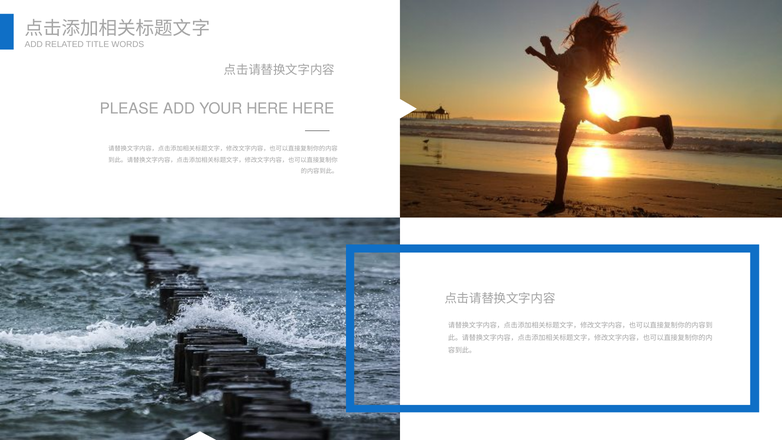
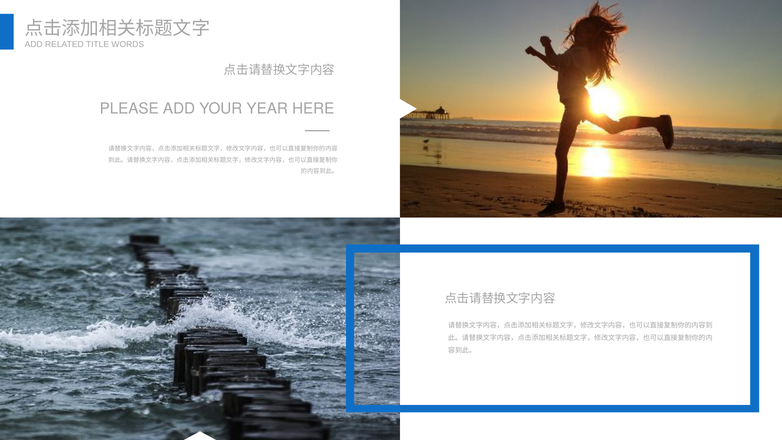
YOUR HERE: HERE -> YEAR
